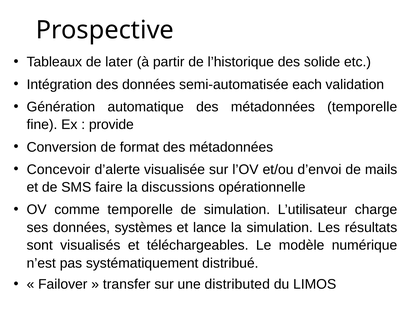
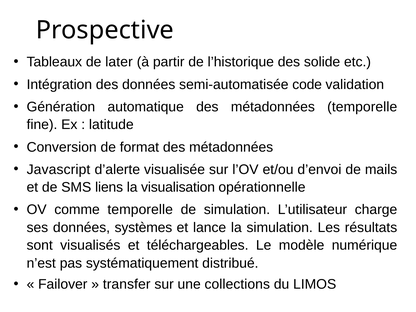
each: each -> code
provide: provide -> latitude
Concevoir: Concevoir -> Javascript
faire: faire -> liens
discussions: discussions -> visualisation
distributed: distributed -> collections
